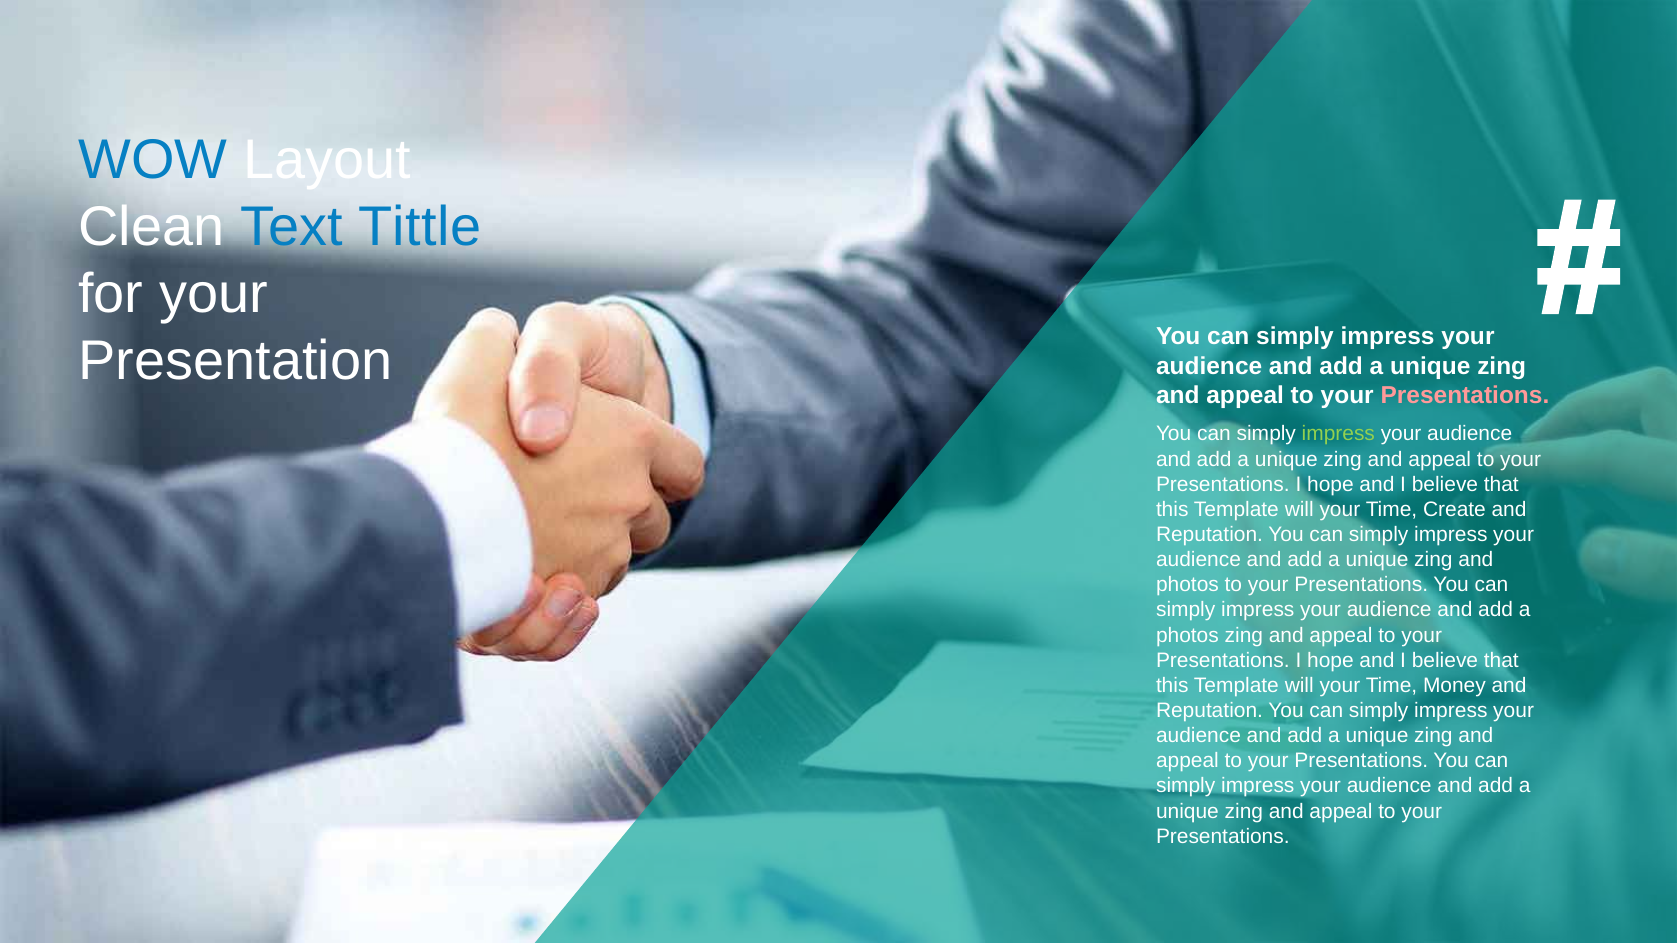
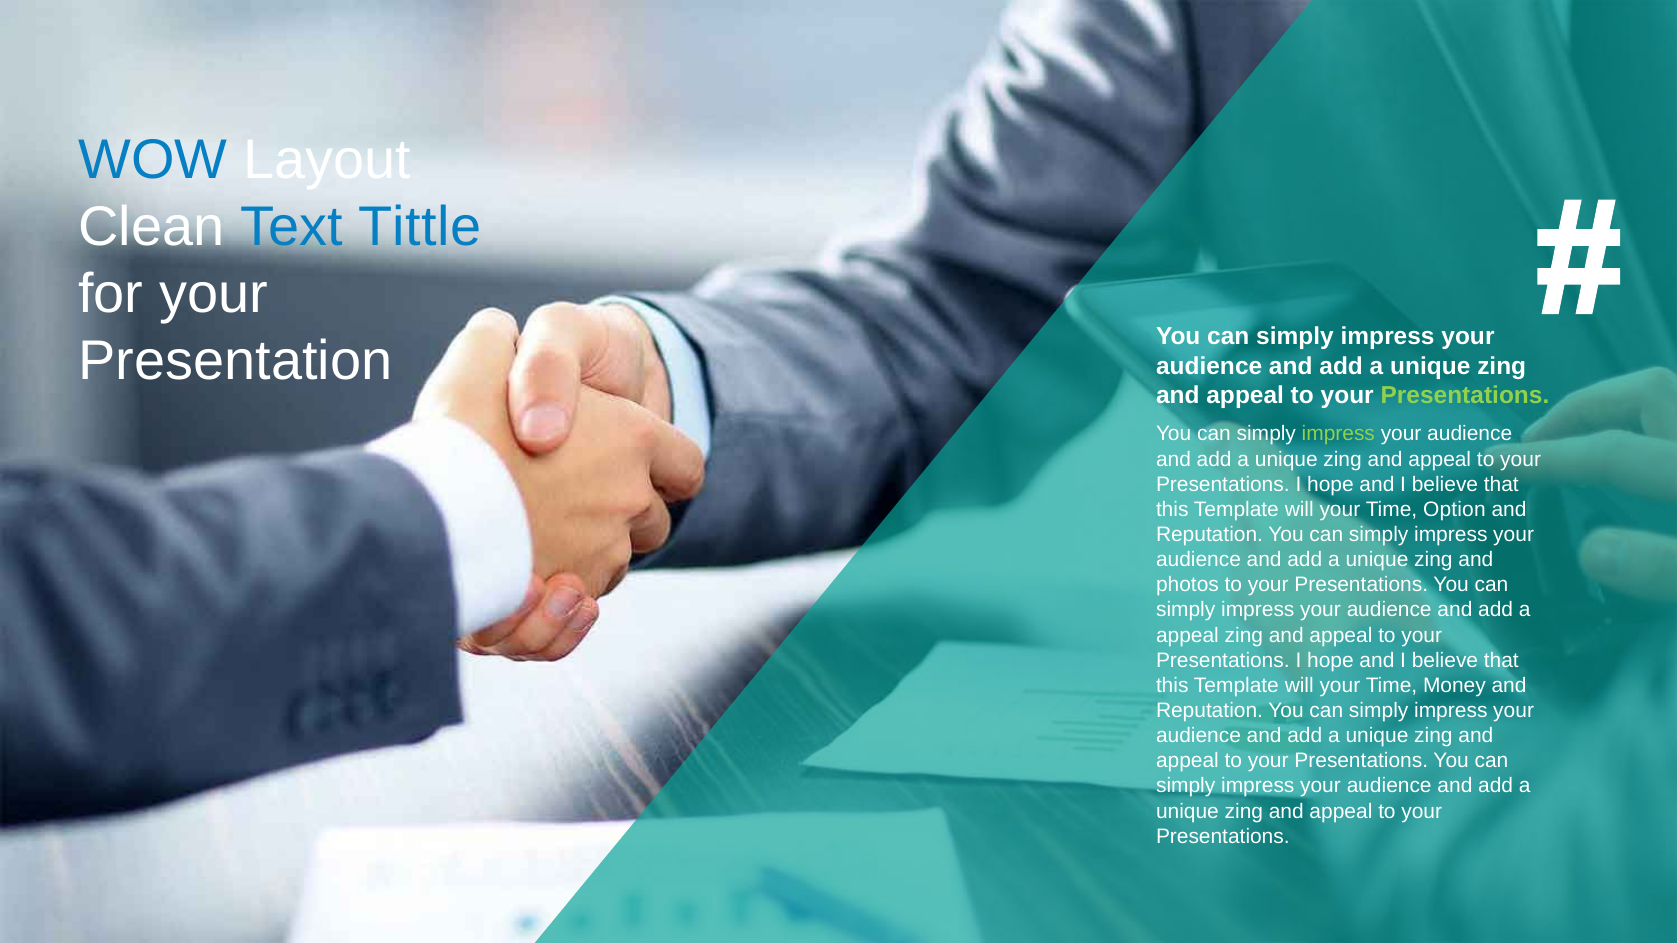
Presentations at (1465, 395) colour: pink -> light green
Create: Create -> Option
photos at (1187, 635): photos -> appeal
